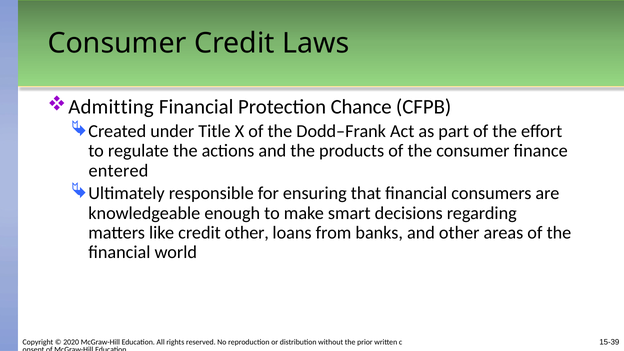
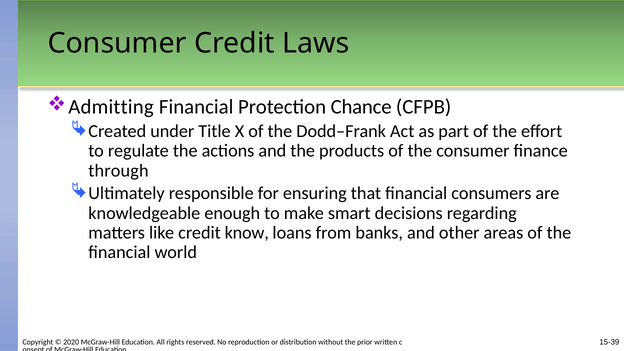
entered: entered -> through
credit other: other -> know
